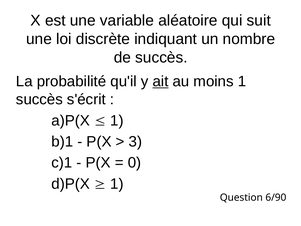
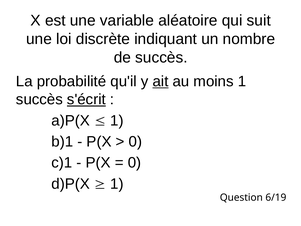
s'écrit underline: none -> present
3 at (135, 142): 3 -> 0
6/90: 6/90 -> 6/19
